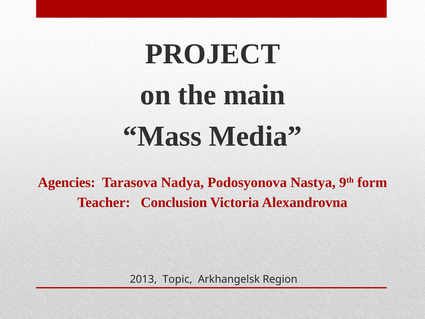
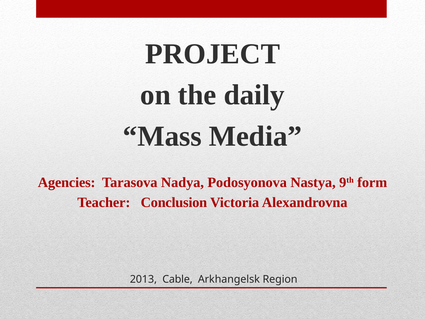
main: main -> daily
Topic: Topic -> Cable
